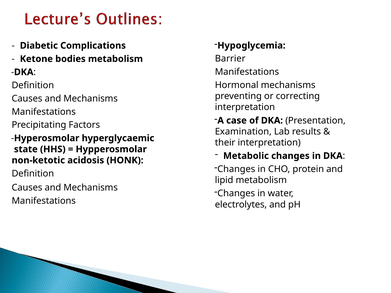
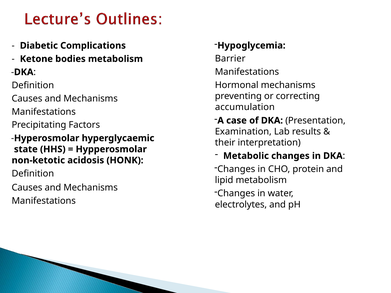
interpretation at (245, 107): interpretation -> accumulation
